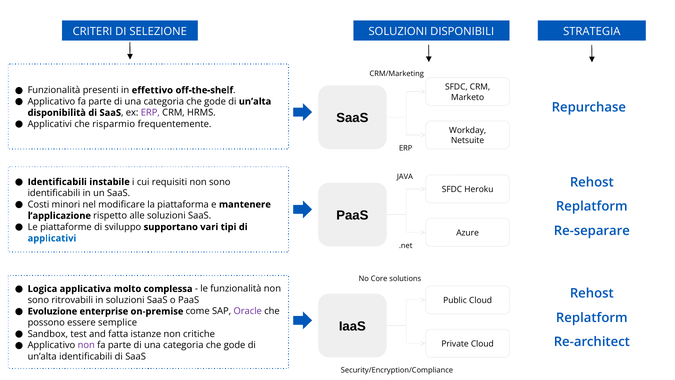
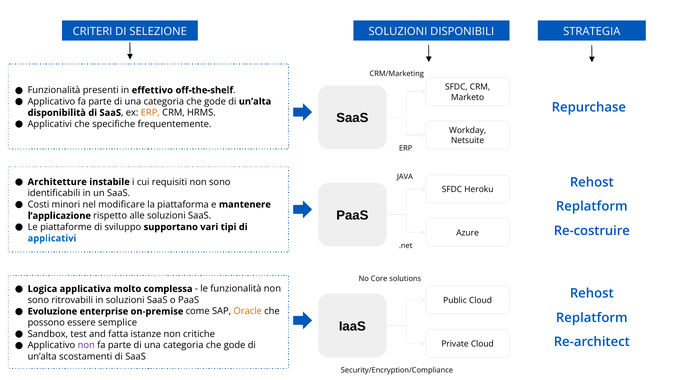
ERP at (150, 113) colour: purple -> orange
risparmio: risparmio -> specifiche
Identificabili at (57, 182): Identificabili -> Architetture
Re-separare: Re-separare -> Re-costruire
Oracle colour: purple -> orange
un’alta identificabili: identificabili -> scostamenti
